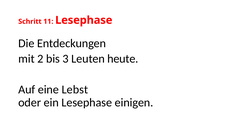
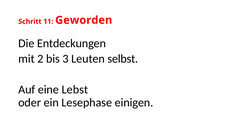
11 Lesephase: Lesephase -> Geworden
heute: heute -> selbst
